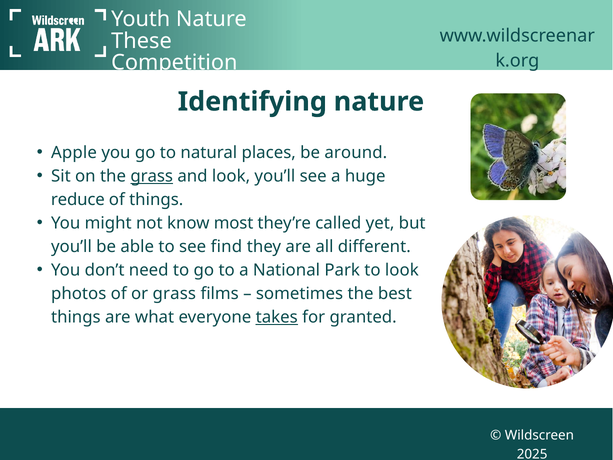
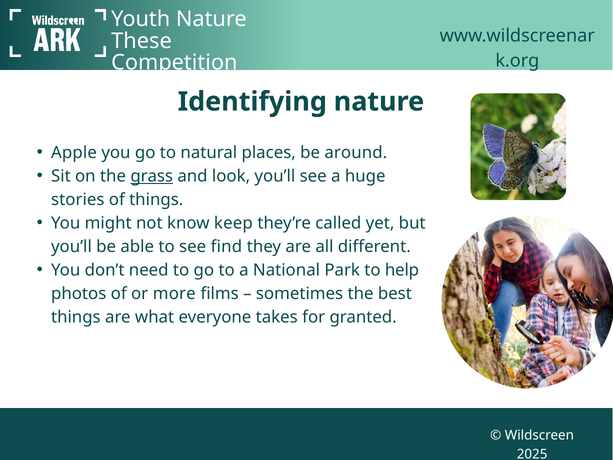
reduce: reduce -> stories
most: most -> keep
to look: look -> help
or grass: grass -> more
takes underline: present -> none
